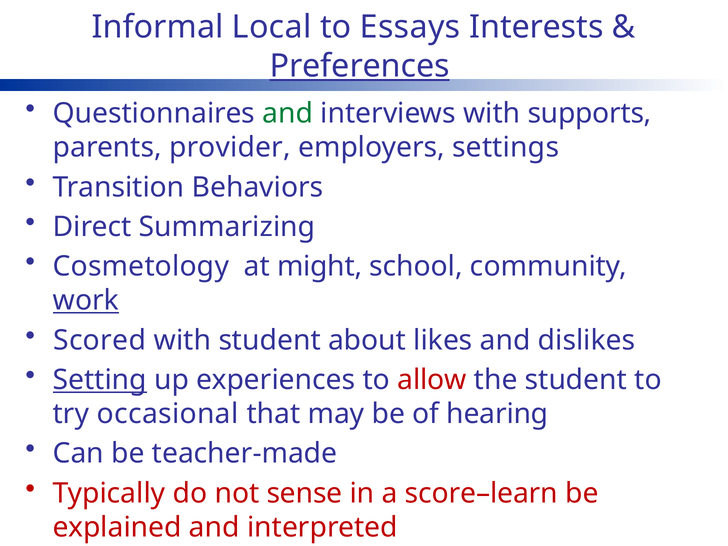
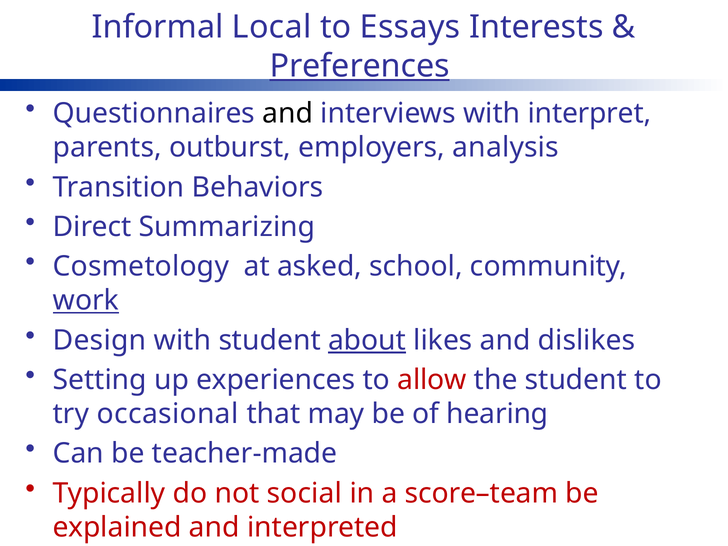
and at (288, 114) colour: green -> black
supports: supports -> interpret
provider: provider -> outburst
settings: settings -> analysis
might: might -> asked
Scored: Scored -> Design
about underline: none -> present
Setting underline: present -> none
sense: sense -> social
score–learn: score–learn -> score–team
